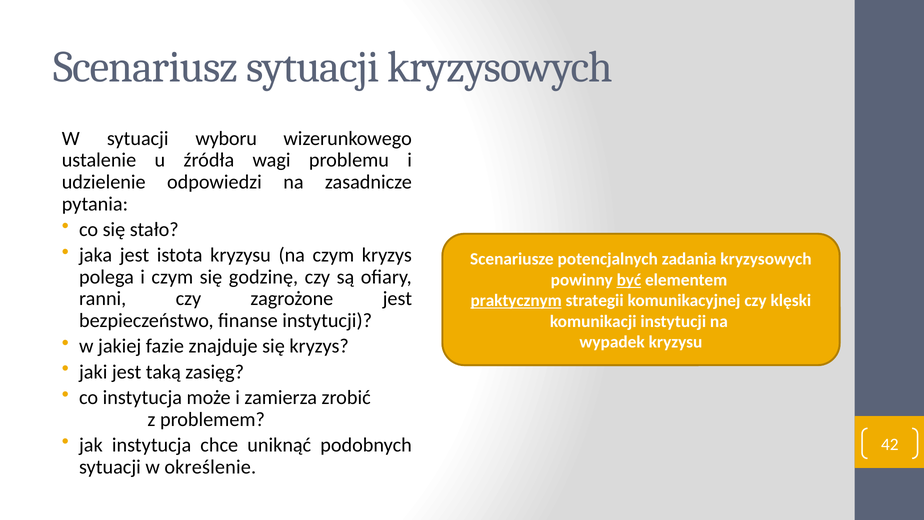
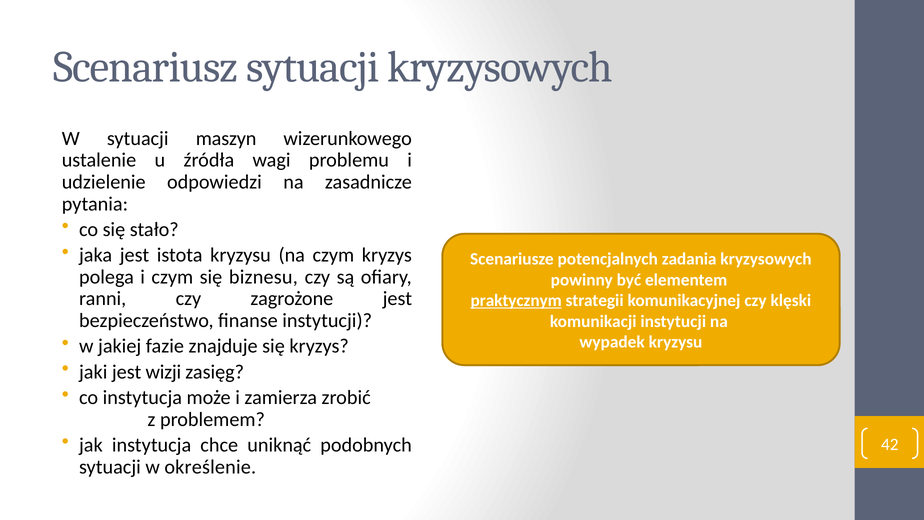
wyboru: wyboru -> maszyn
godzinę: godzinę -> biznesu
być underline: present -> none
taką: taką -> wizji
